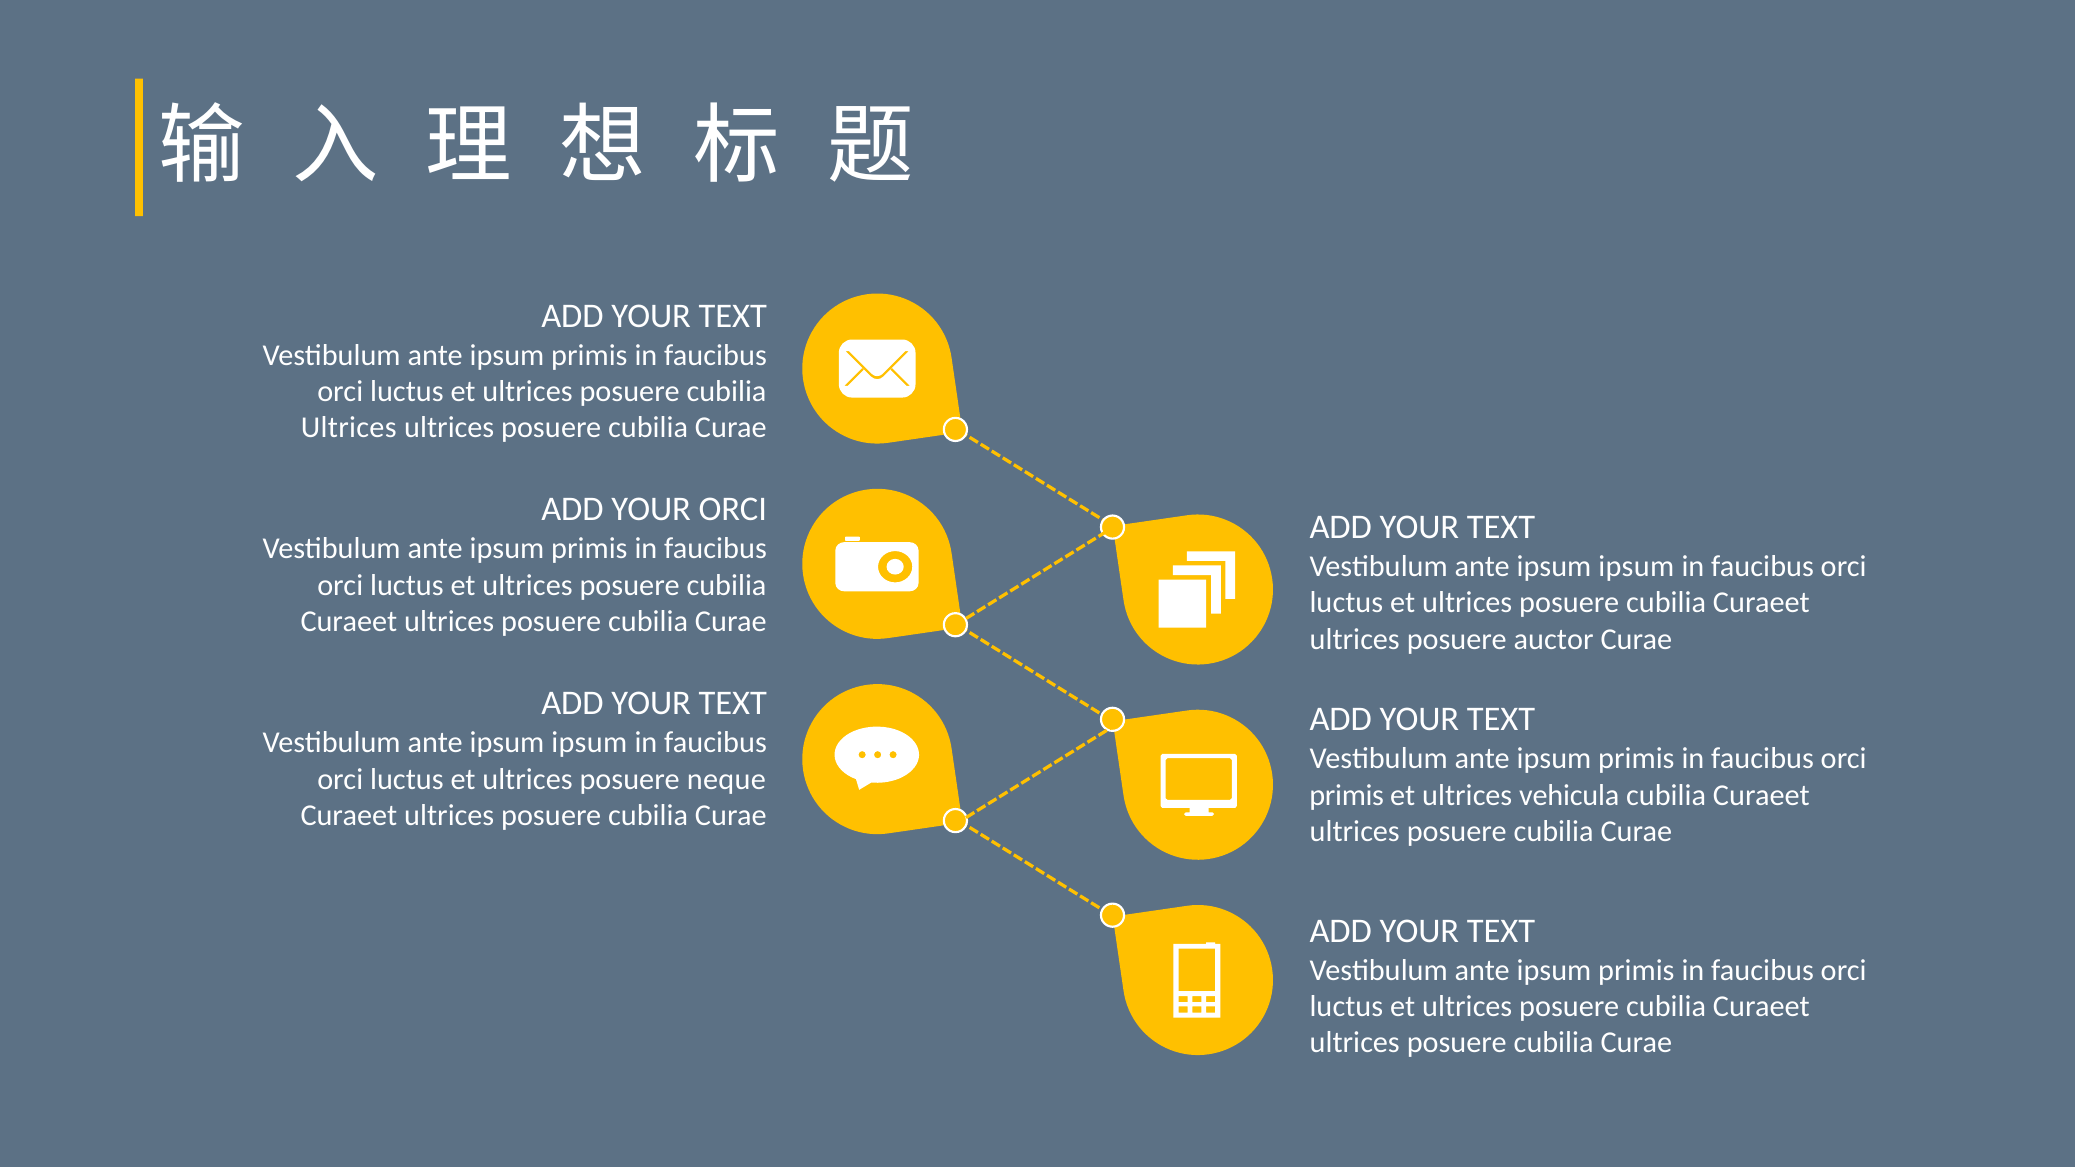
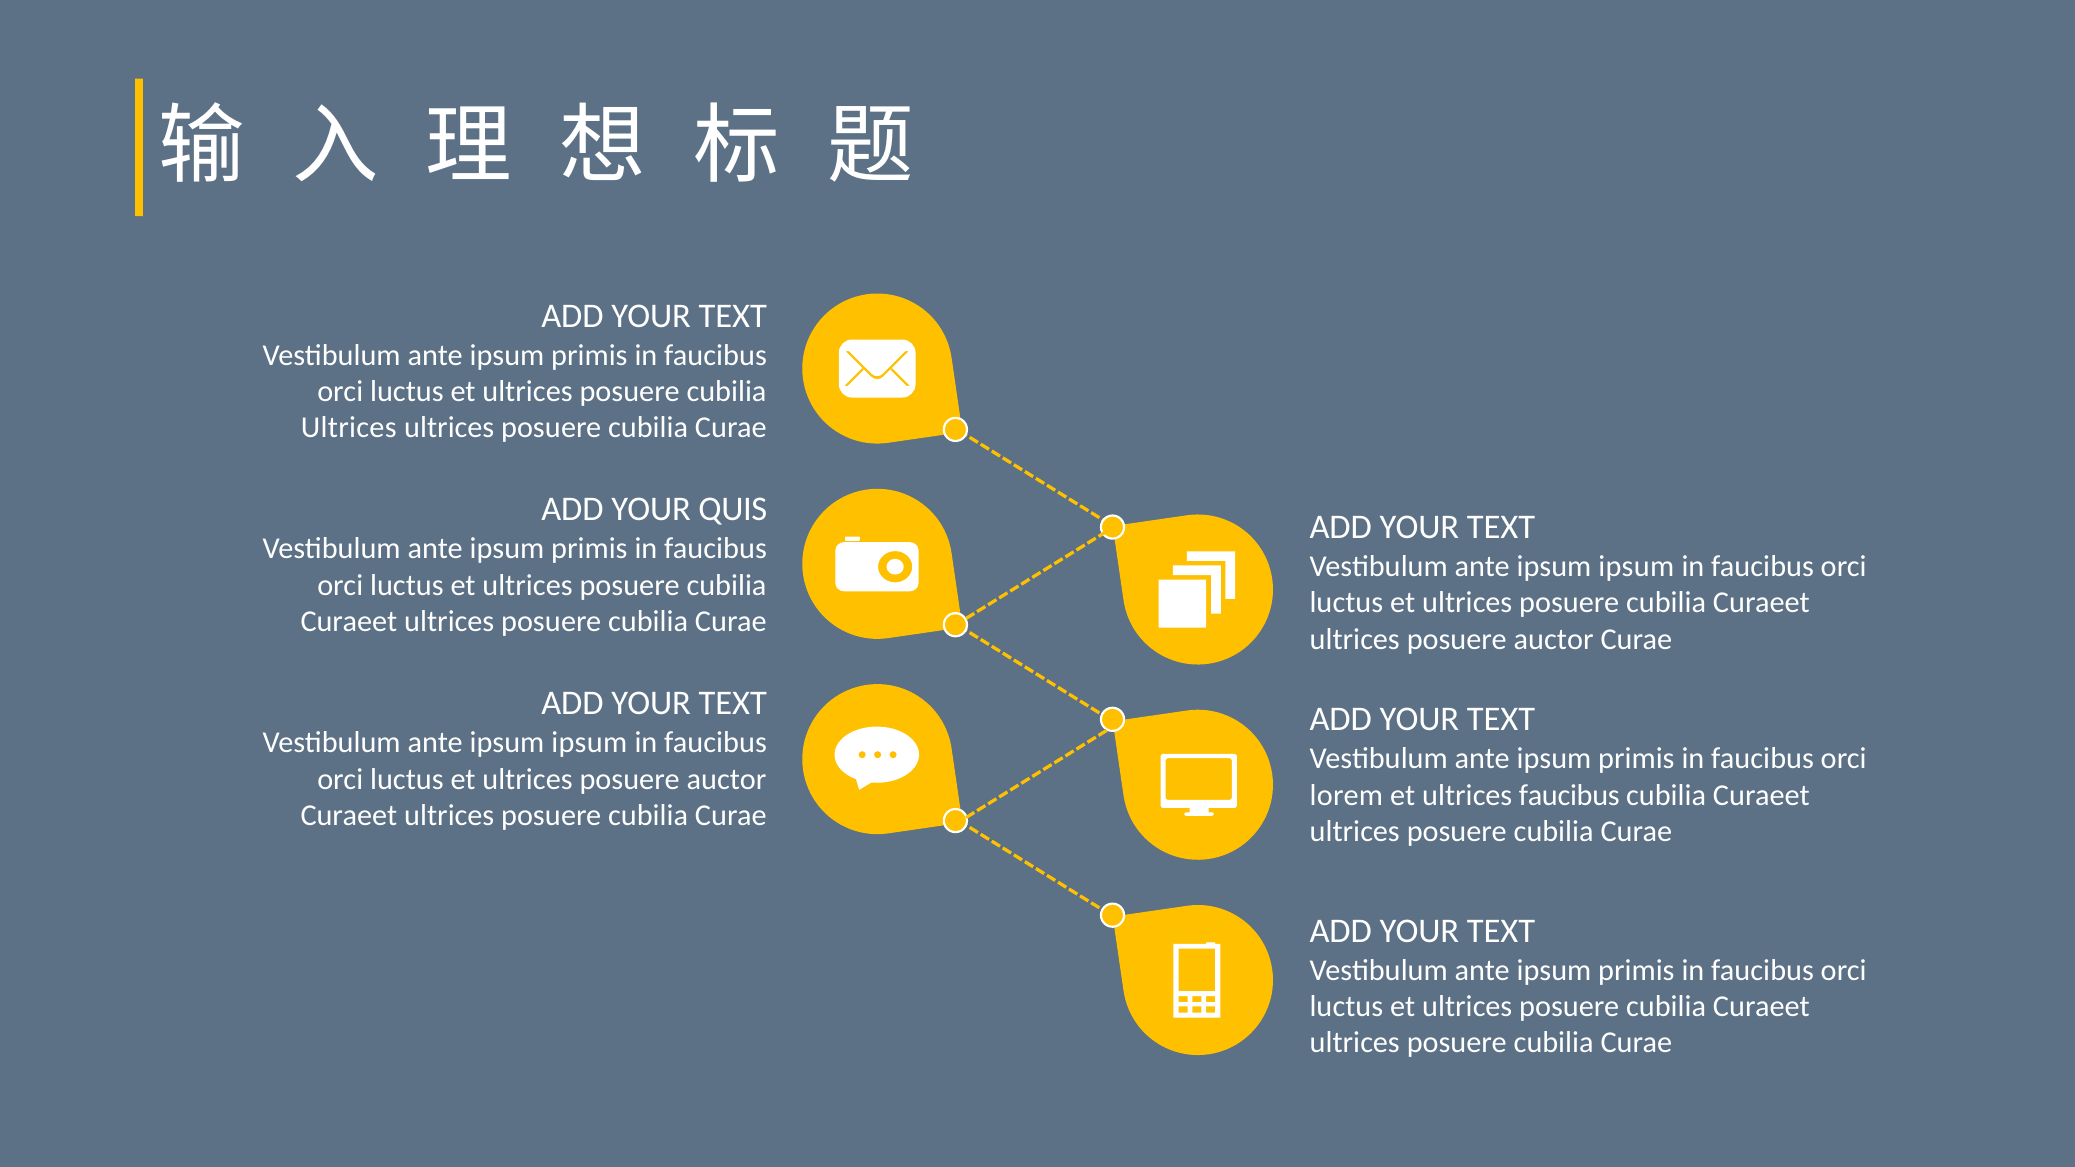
YOUR ORCI: ORCI -> QUIS
et ultrices posuere neque: neque -> auctor
primis at (1347, 795): primis -> lorem
ultrices vehicula: vehicula -> faucibus
